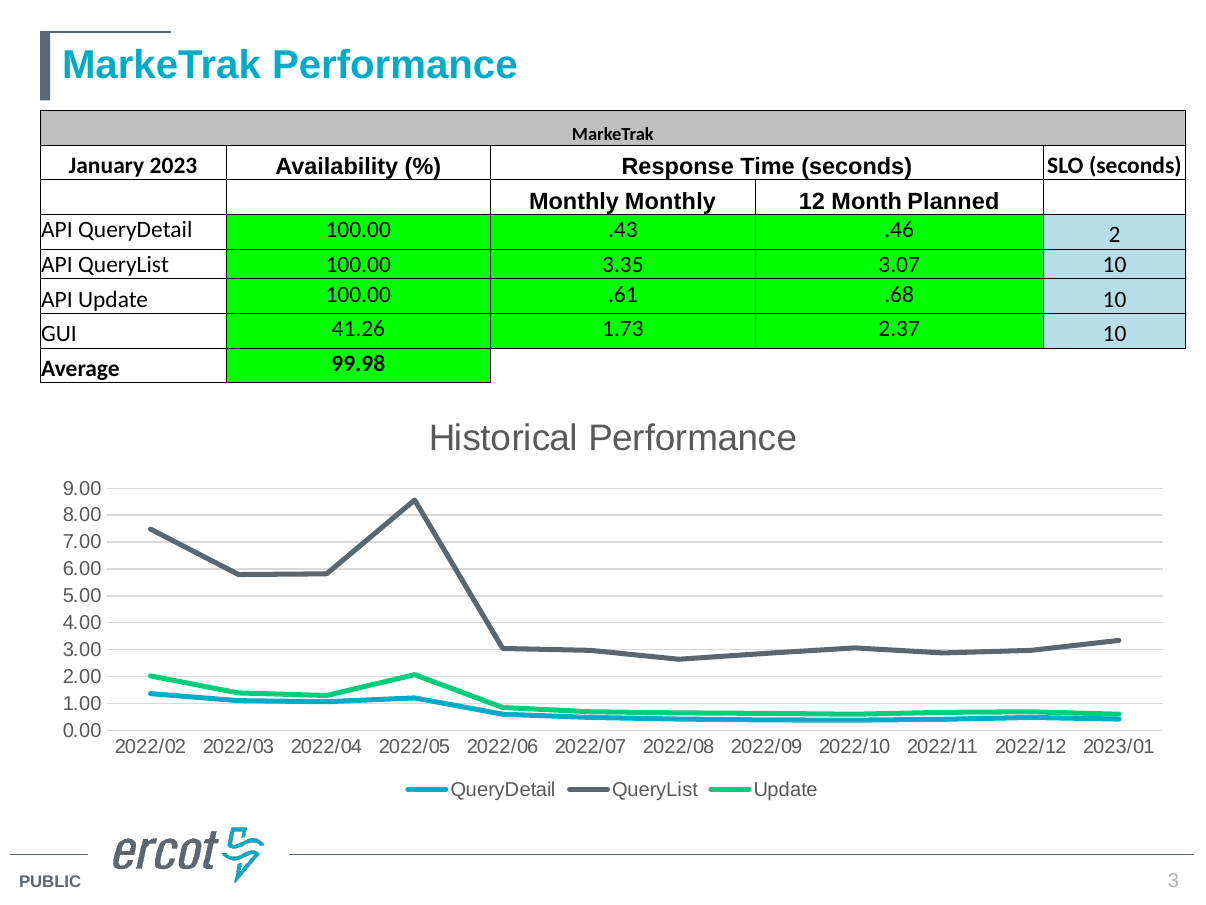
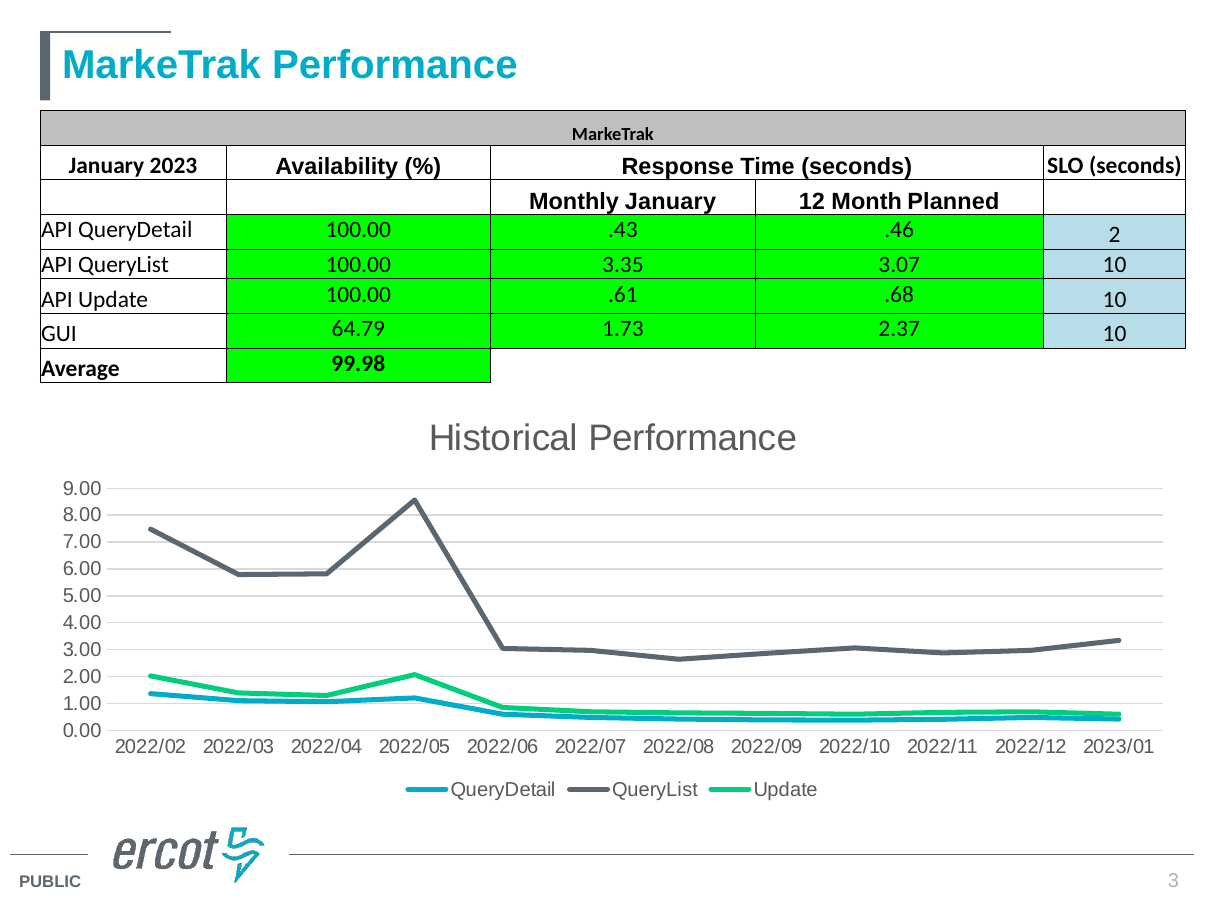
Monthly Monthly: Monthly -> January
41.26: 41.26 -> 64.79
